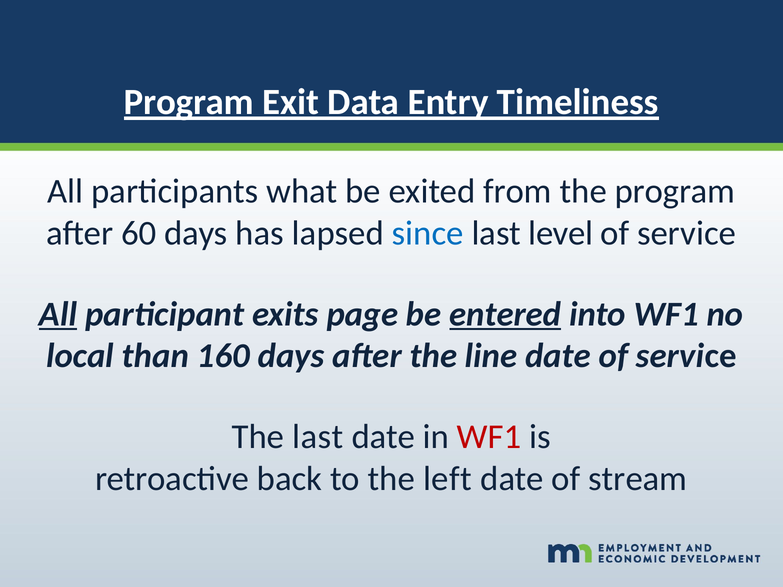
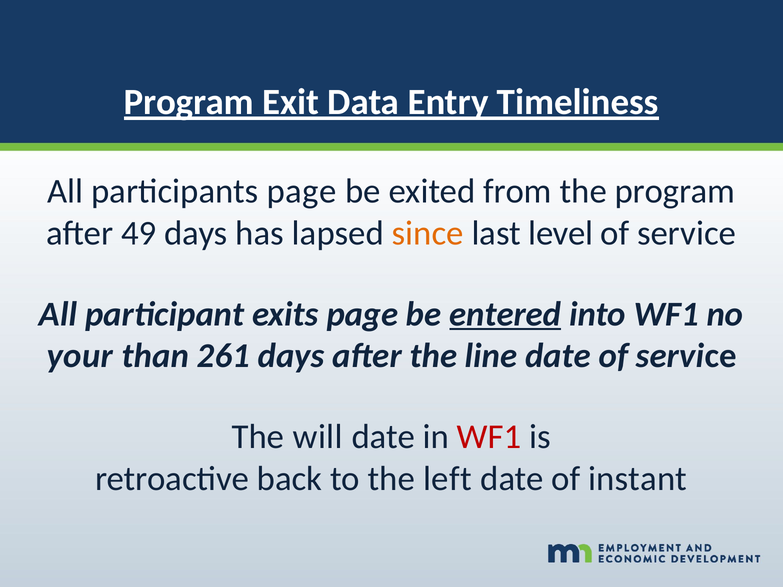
participants what: what -> page
60: 60 -> 49
since colour: blue -> orange
All at (58, 314) underline: present -> none
local: local -> your
160: 160 -> 261
The last: last -> will
stream: stream -> instant
